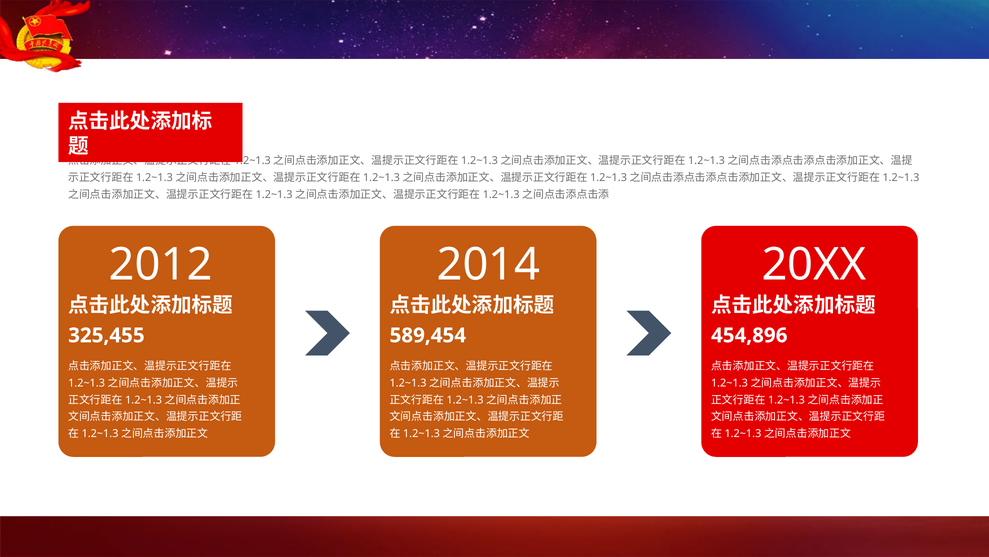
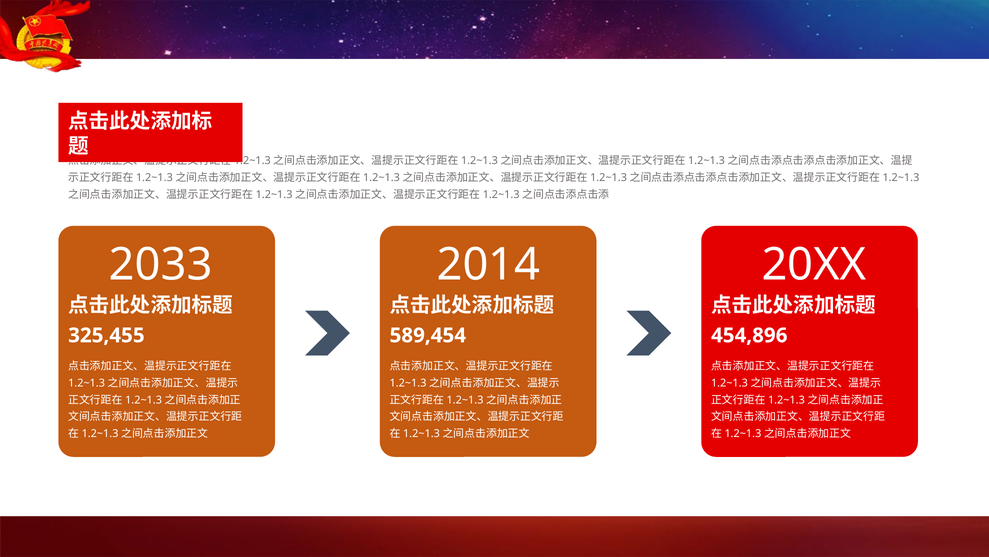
2012: 2012 -> 2033
